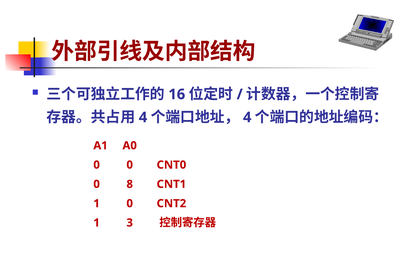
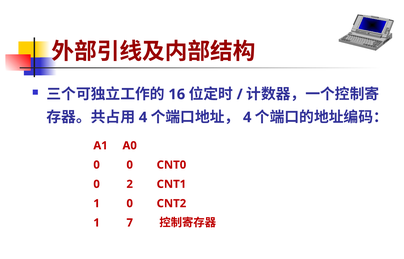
8: 8 -> 2
3: 3 -> 7
